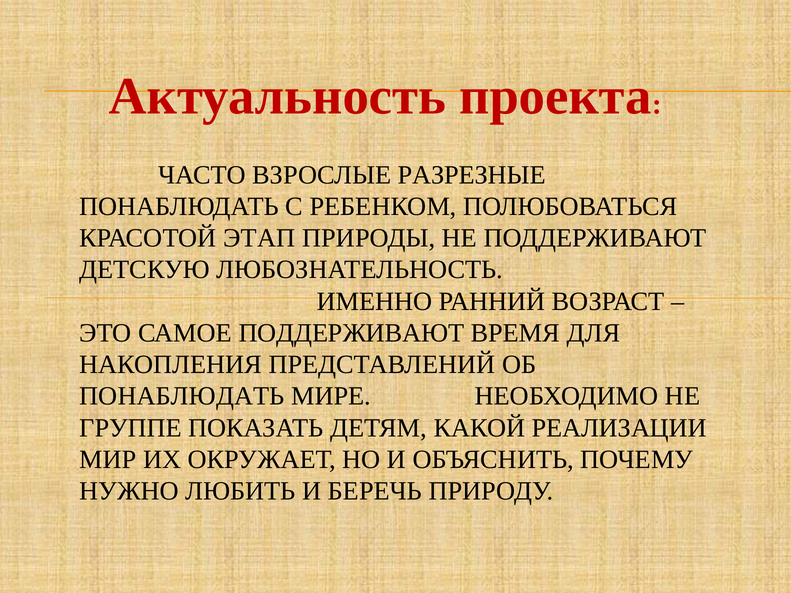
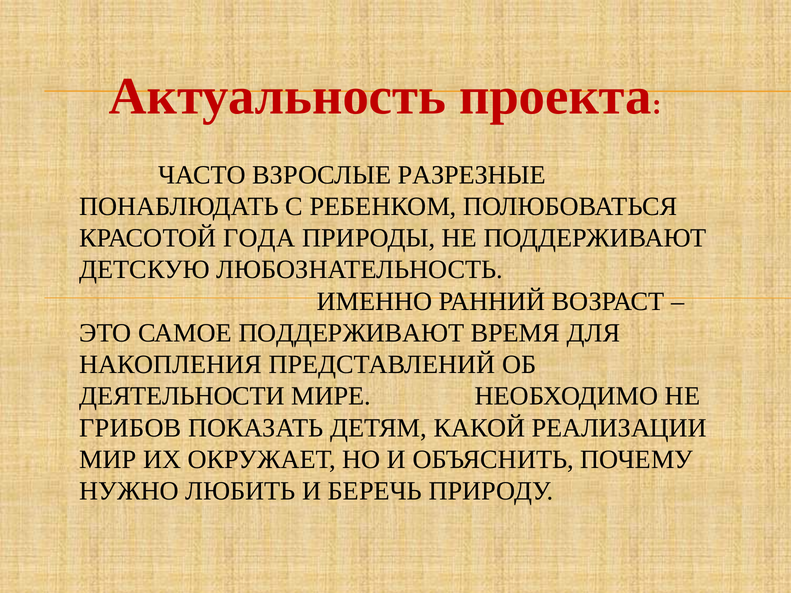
ЭТАП: ЭТАП -> ГОДА
ПОНАБЛЮДАТЬ at (182, 396): ПОНАБЛЮДАТЬ -> ДЕЯТЕЛЬНОСТИ
ГРУППЕ: ГРУППЕ -> ГРИБОВ
